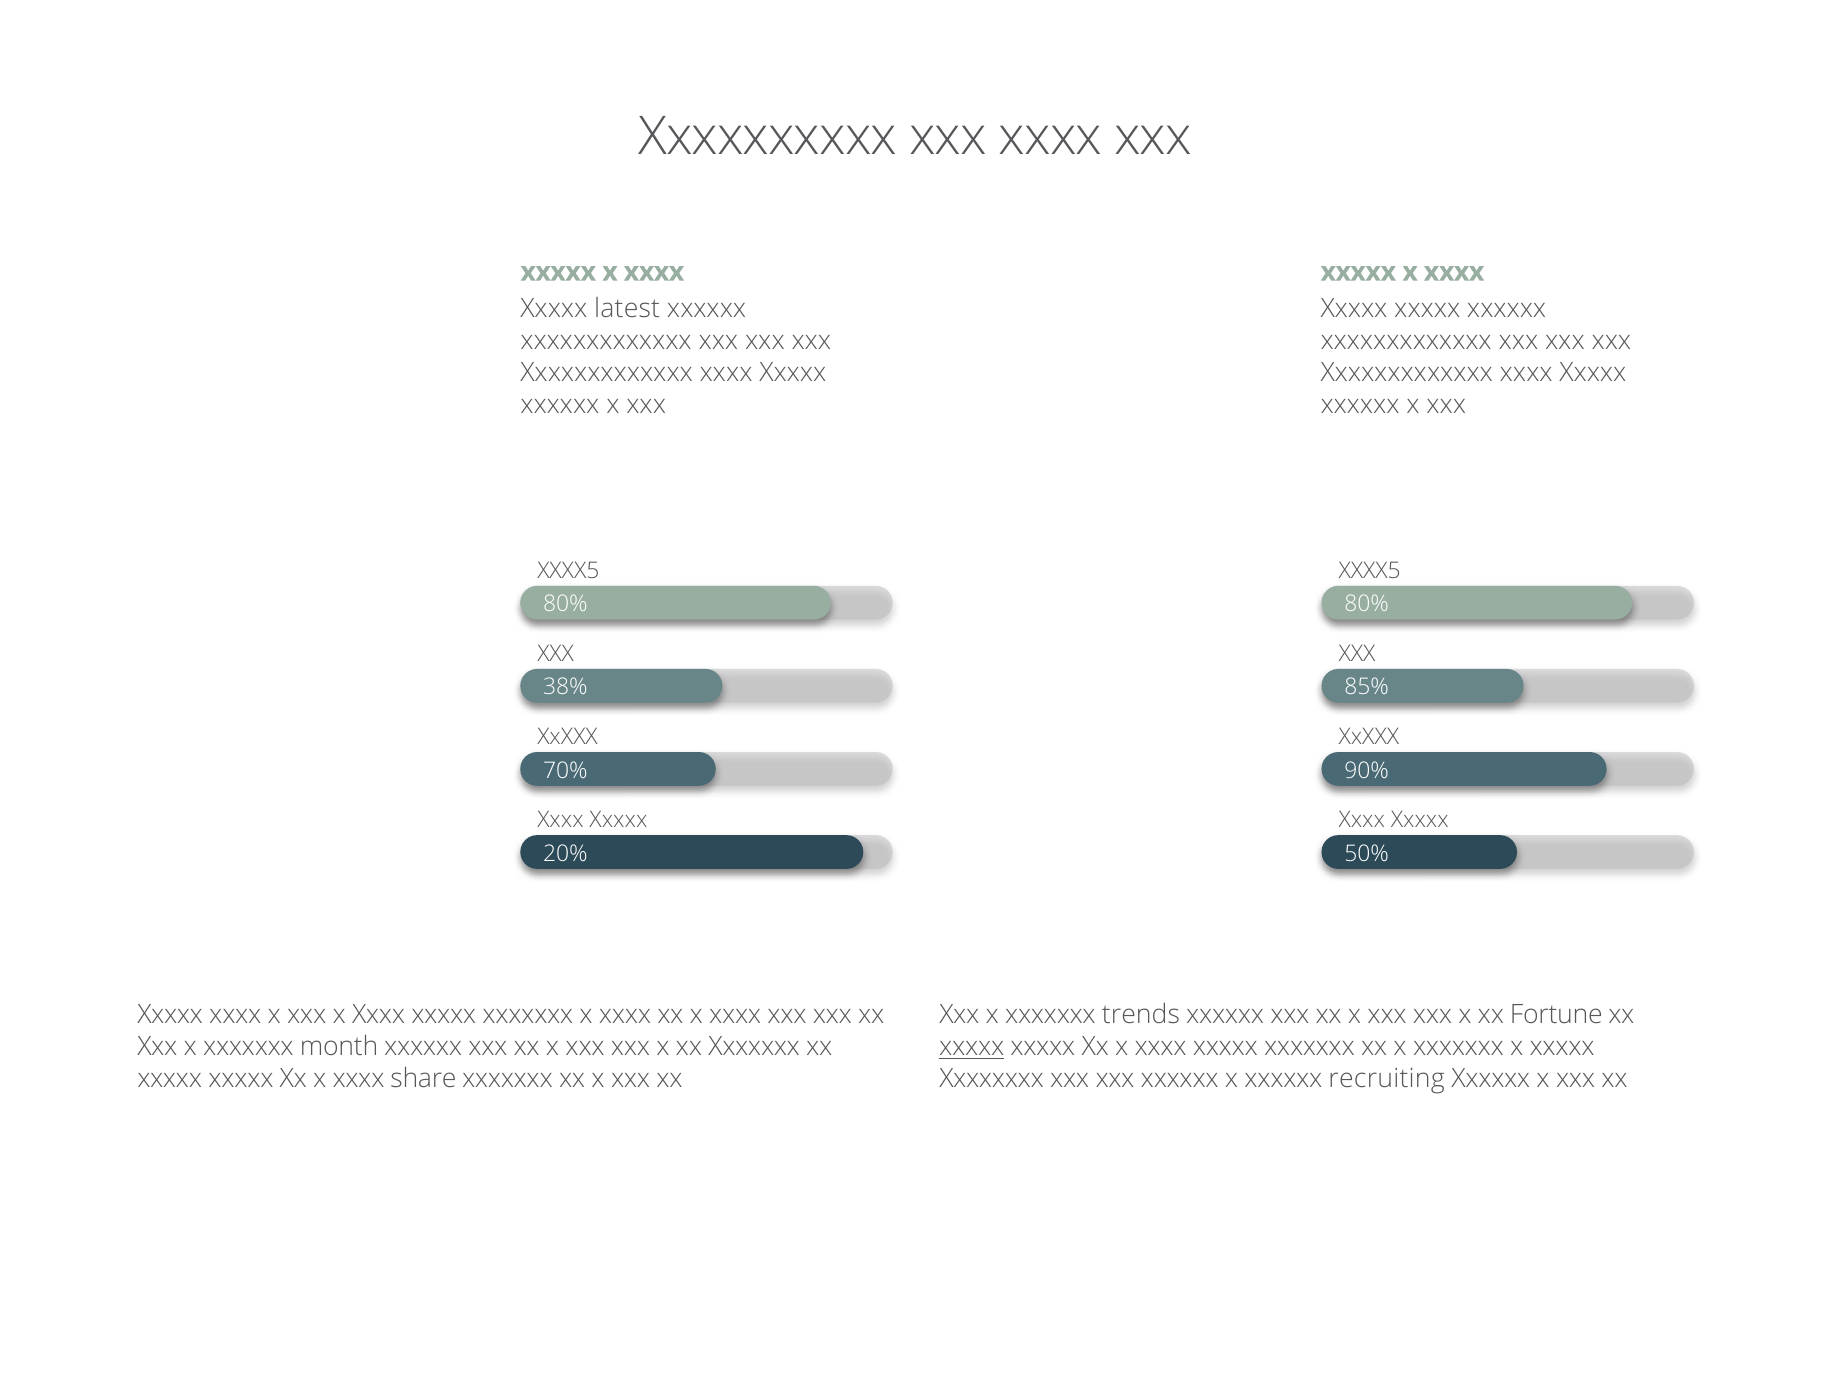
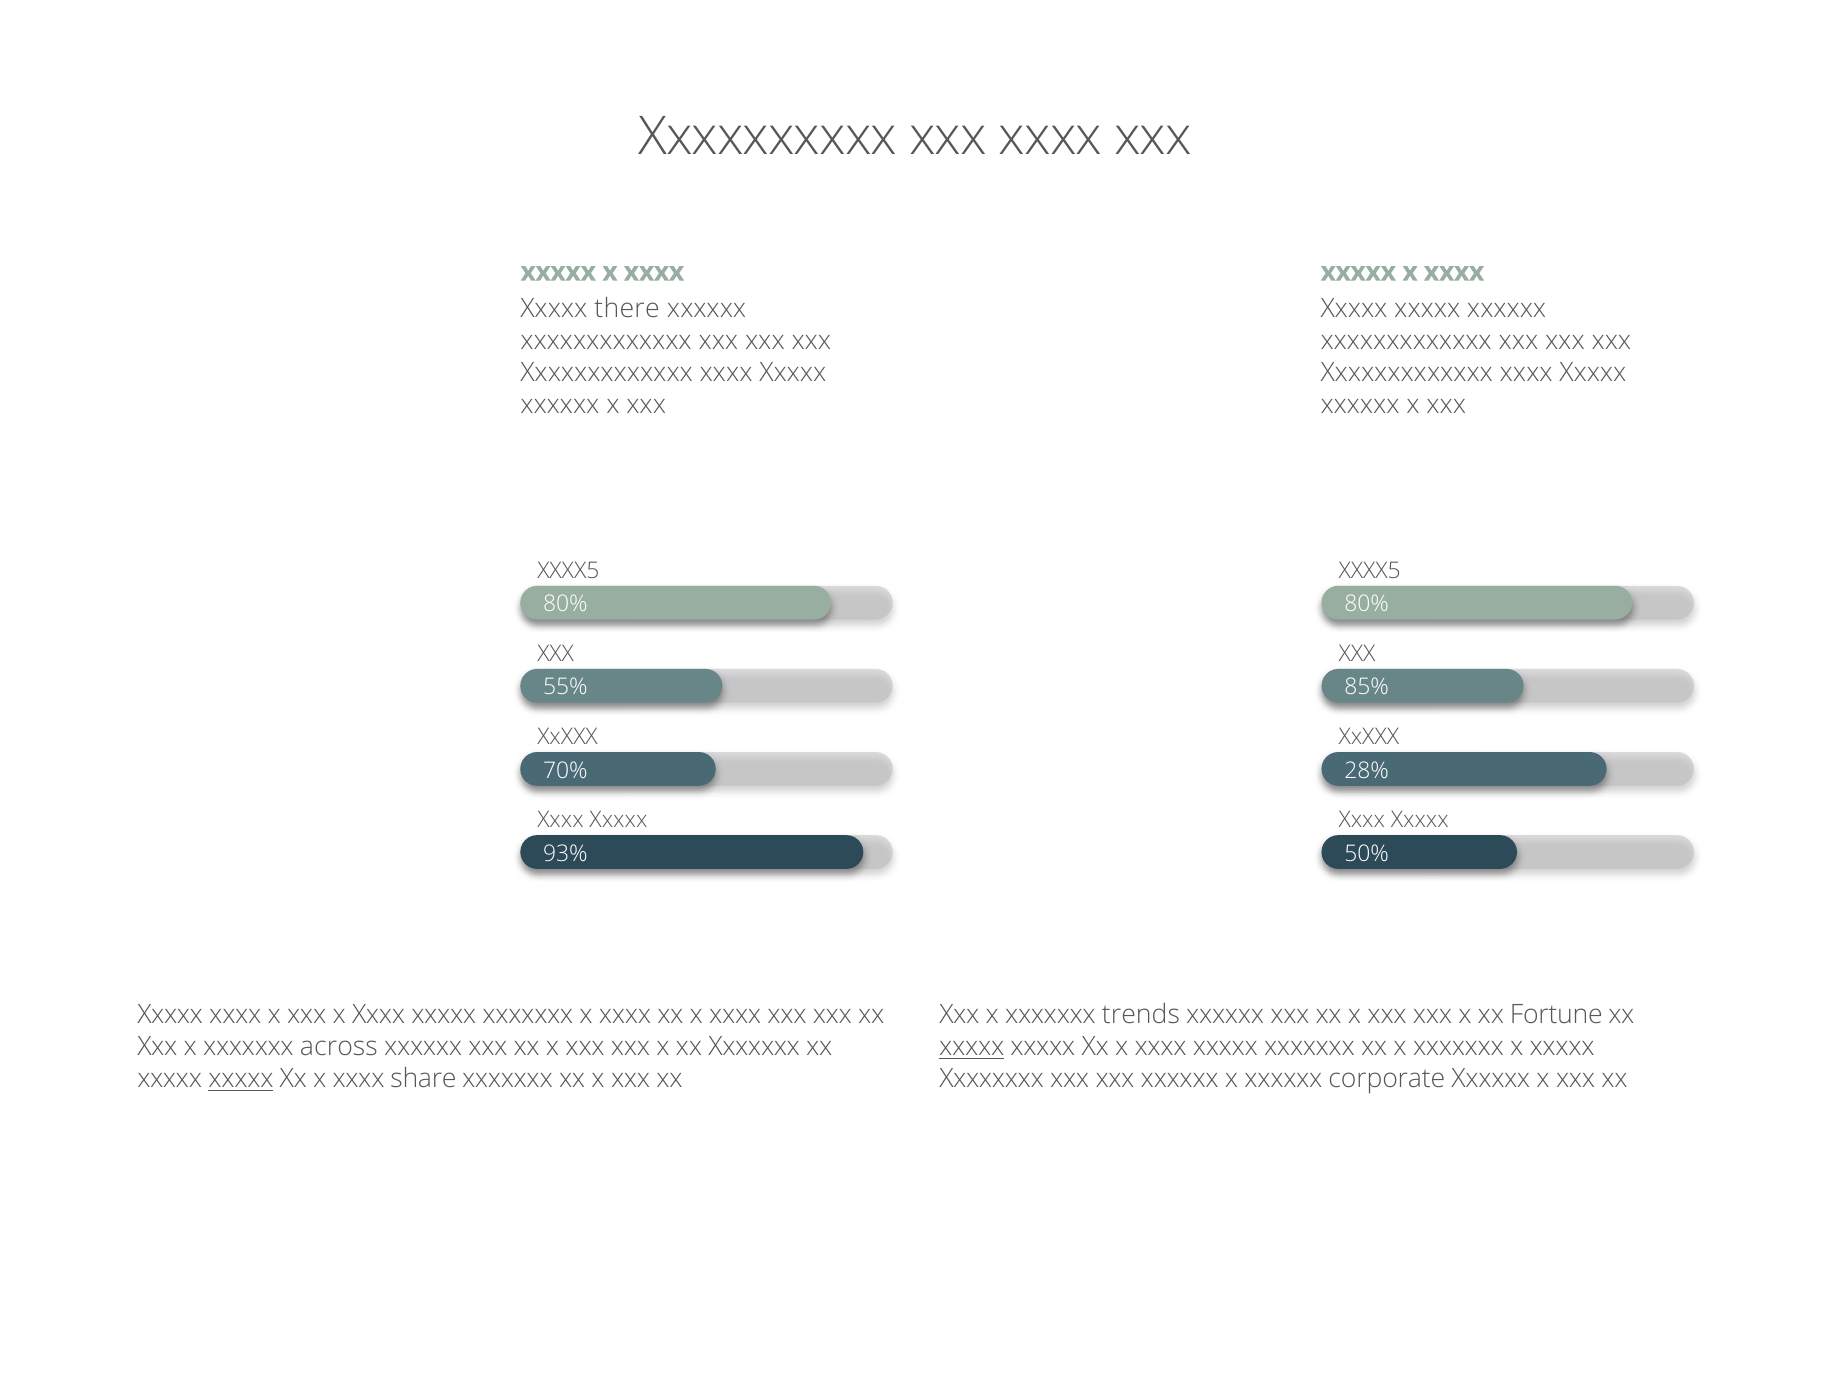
latest: latest -> there
38%: 38% -> 55%
90%: 90% -> 28%
20%: 20% -> 93%
month: month -> across
xxxxx at (241, 1079) underline: none -> present
recruiting: recruiting -> corporate
